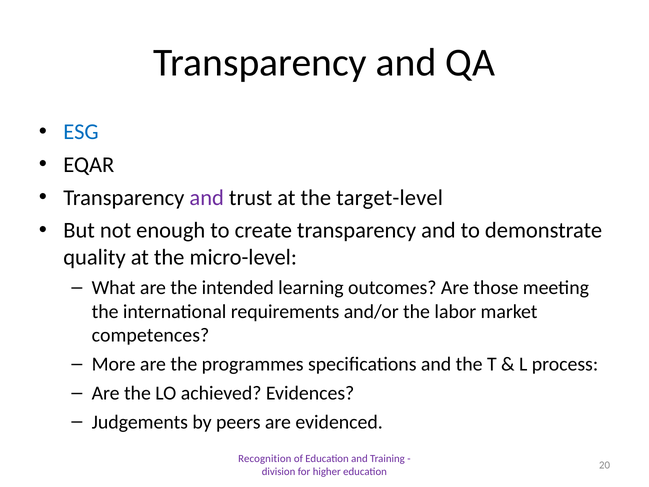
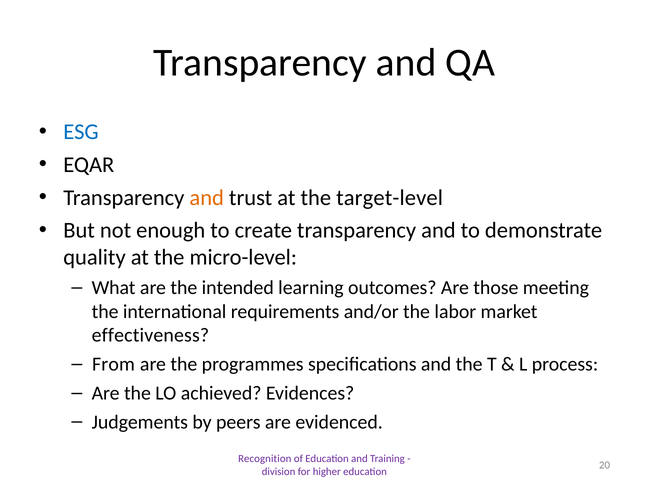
and at (207, 198) colour: purple -> orange
competences: competences -> effectiveness
More: More -> From
